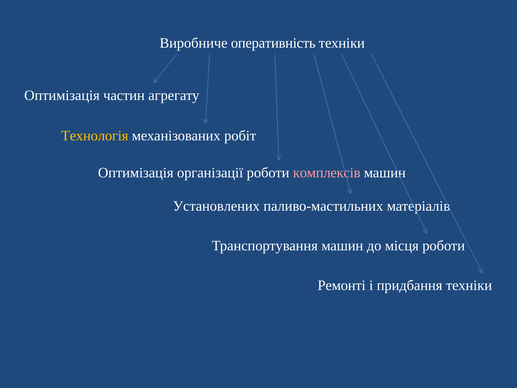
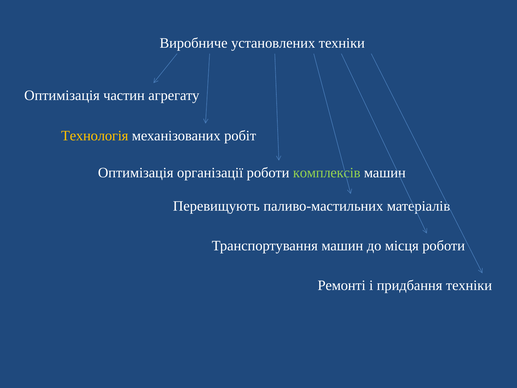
оперативність: оперативність -> установлених
комплексів colour: pink -> light green
Установлених: Установлених -> Перевищують
